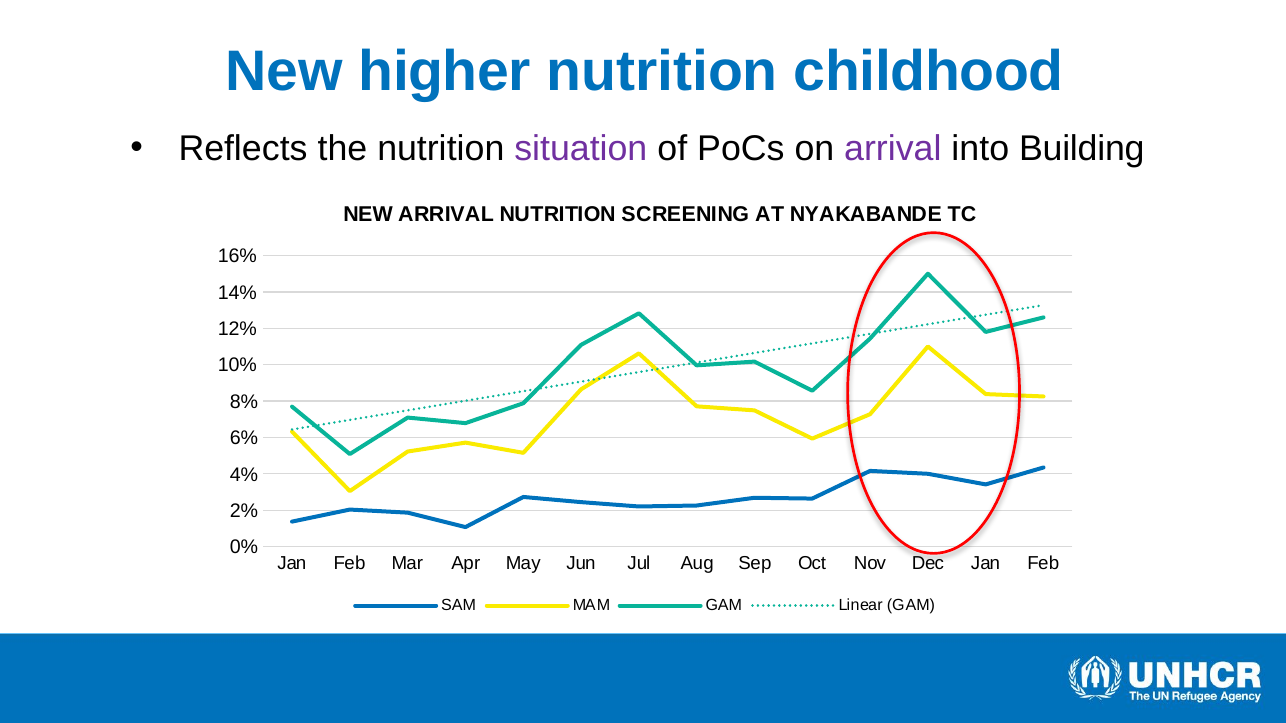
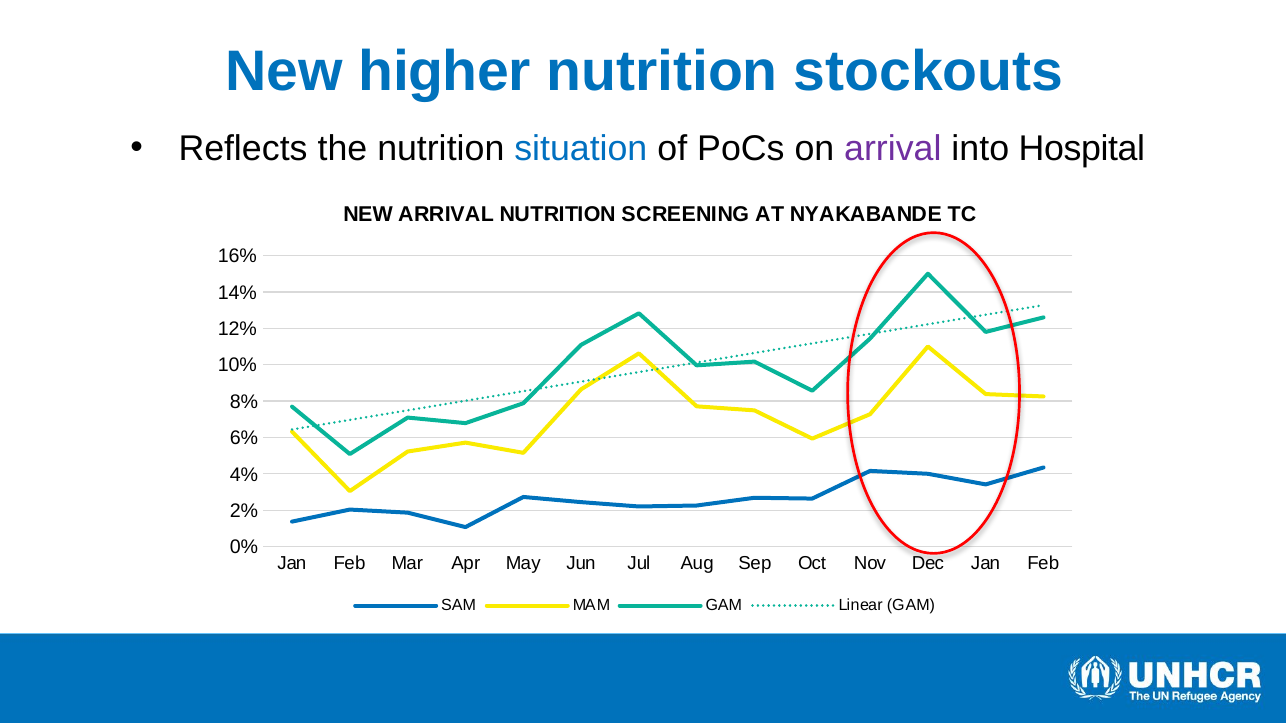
childhood: childhood -> stockouts
situation colour: purple -> blue
Building: Building -> Hospital
